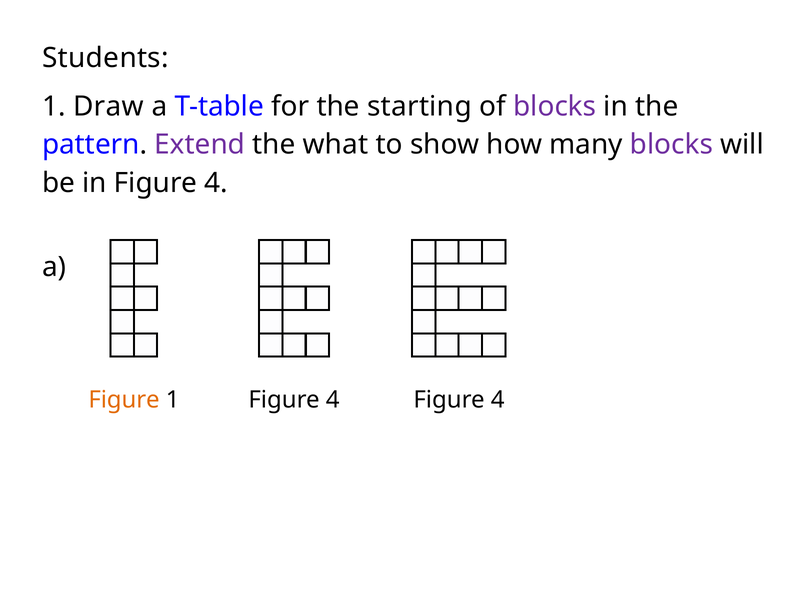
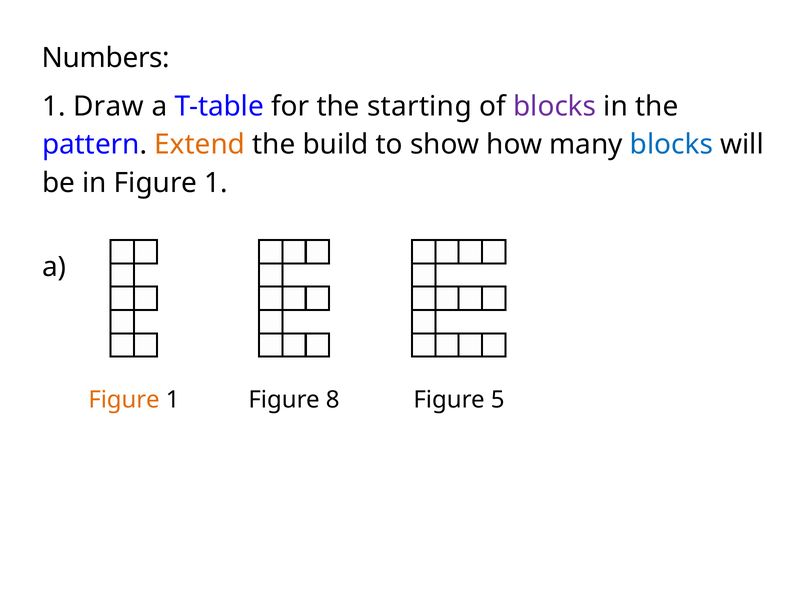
Students: Students -> Numbers
Extend colour: purple -> orange
what: what -> build
blocks at (671, 145) colour: purple -> blue
in Figure 4: 4 -> 1
4 at (333, 400): 4 -> 8
1 Figure 4: 4 -> 5
